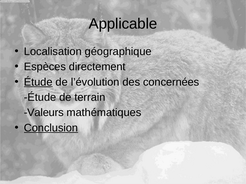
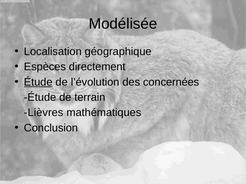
Applicable: Applicable -> Modélisée
Valeurs: Valeurs -> Lièvres
Conclusion underline: present -> none
